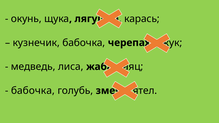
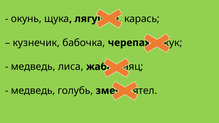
бабочка at (33, 91): бабочка -> медведь
